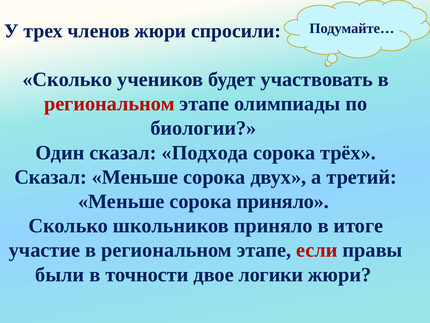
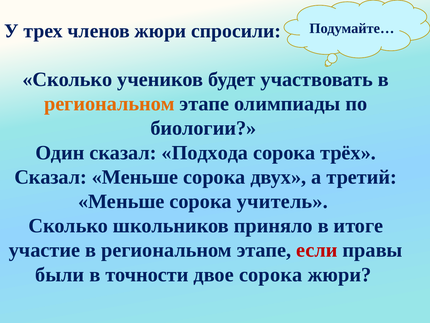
региональном at (109, 104) colour: red -> orange
сорока приняло: приняло -> учитель
двое логики: логики -> сорока
